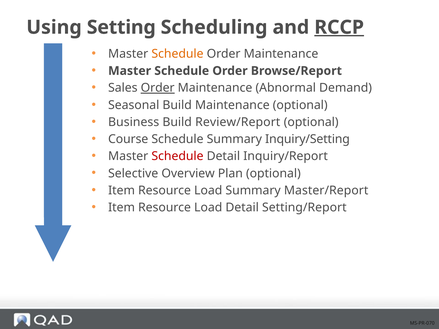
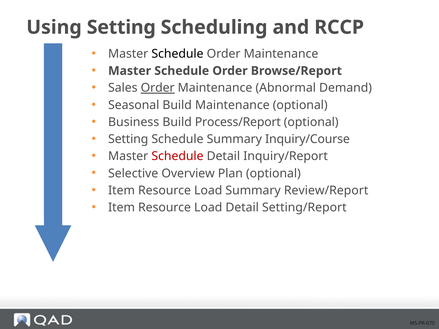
RCCP underline: present -> none
Schedule at (177, 54) colour: orange -> black
Review/Report: Review/Report -> Process/Report
Course at (128, 139): Course -> Setting
Inquiry/Setting: Inquiry/Setting -> Inquiry/Course
Master/Report: Master/Report -> Review/Report
